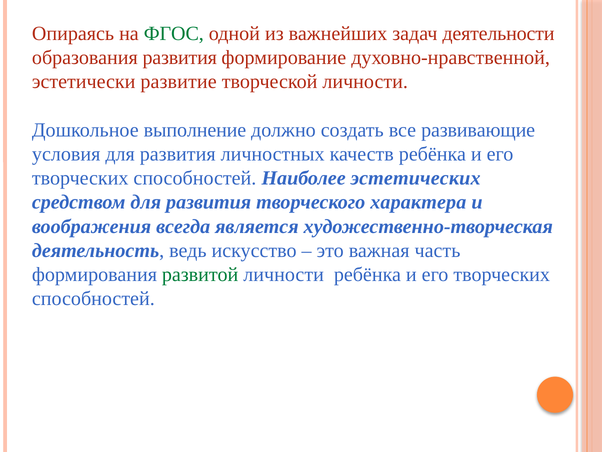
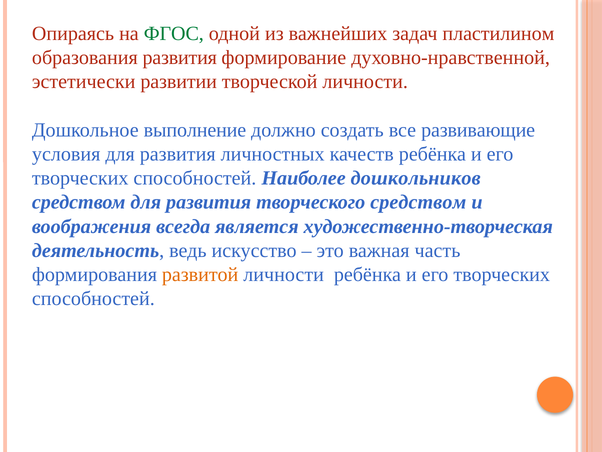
деятельности: деятельности -> пластилином
развитие: развитие -> развитии
эстетических: эстетических -> дошкольников
творческого характера: характера -> средством
развитой colour: green -> orange
